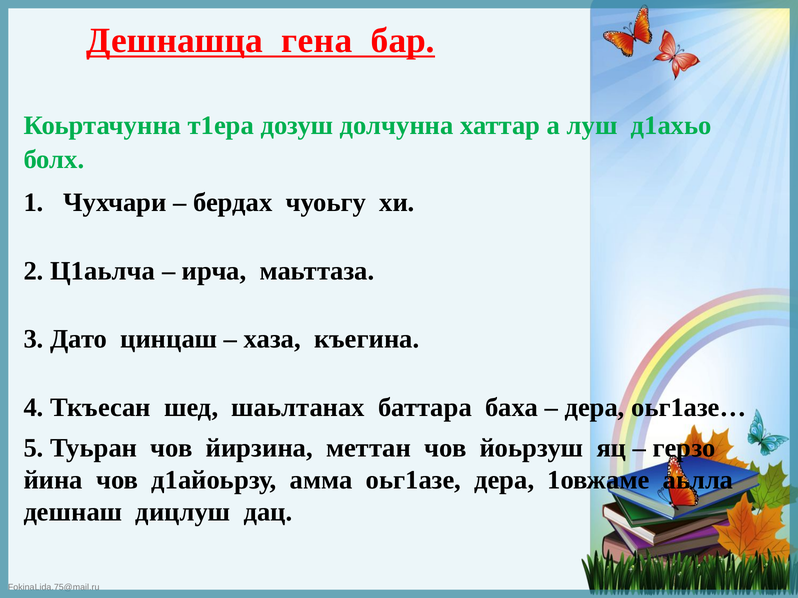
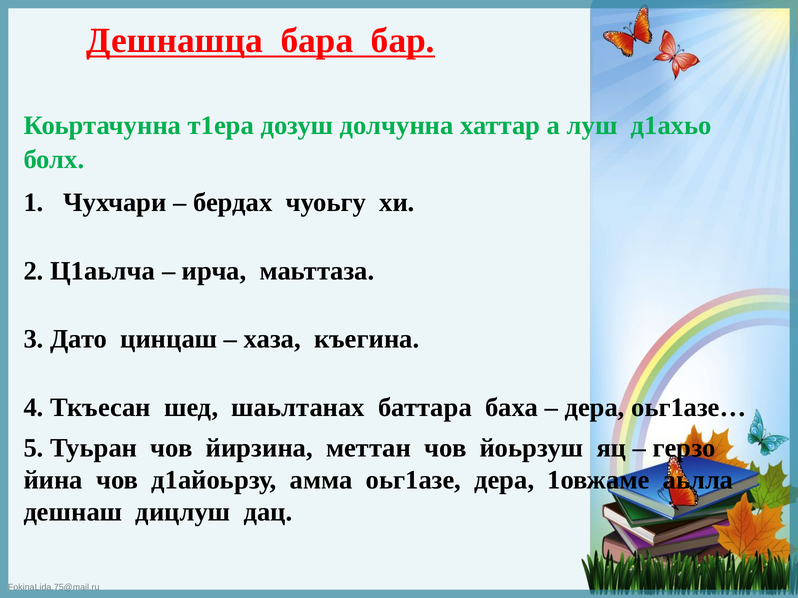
гена: гена -> бара
